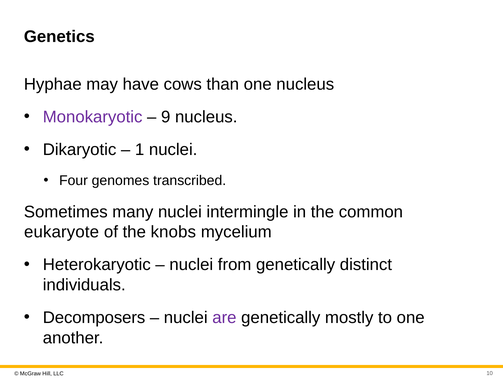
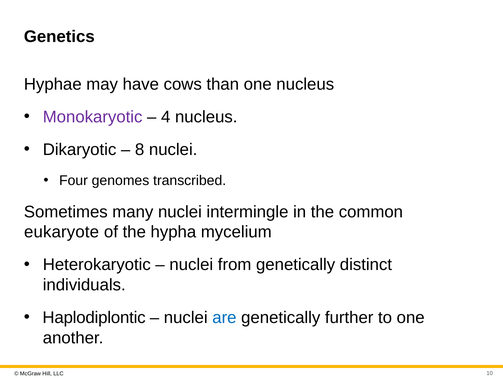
9: 9 -> 4
1: 1 -> 8
knobs: knobs -> hypha
Decomposers: Decomposers -> Haplodiplontic
are colour: purple -> blue
mostly: mostly -> further
